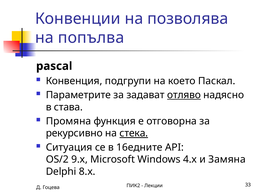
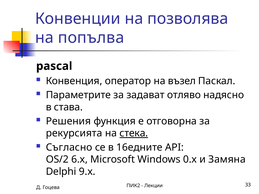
подгрупи: подгрупи -> оператор
което: което -> възел
отляво underline: present -> none
Промяна: Промяна -> Решения
рекурсивно: рекурсивно -> рекурсията
Ситуация: Ситуация -> Съгласно
9.x: 9.x -> 6.x
4.x: 4.x -> 0.x
8.x: 8.x -> 9.x
